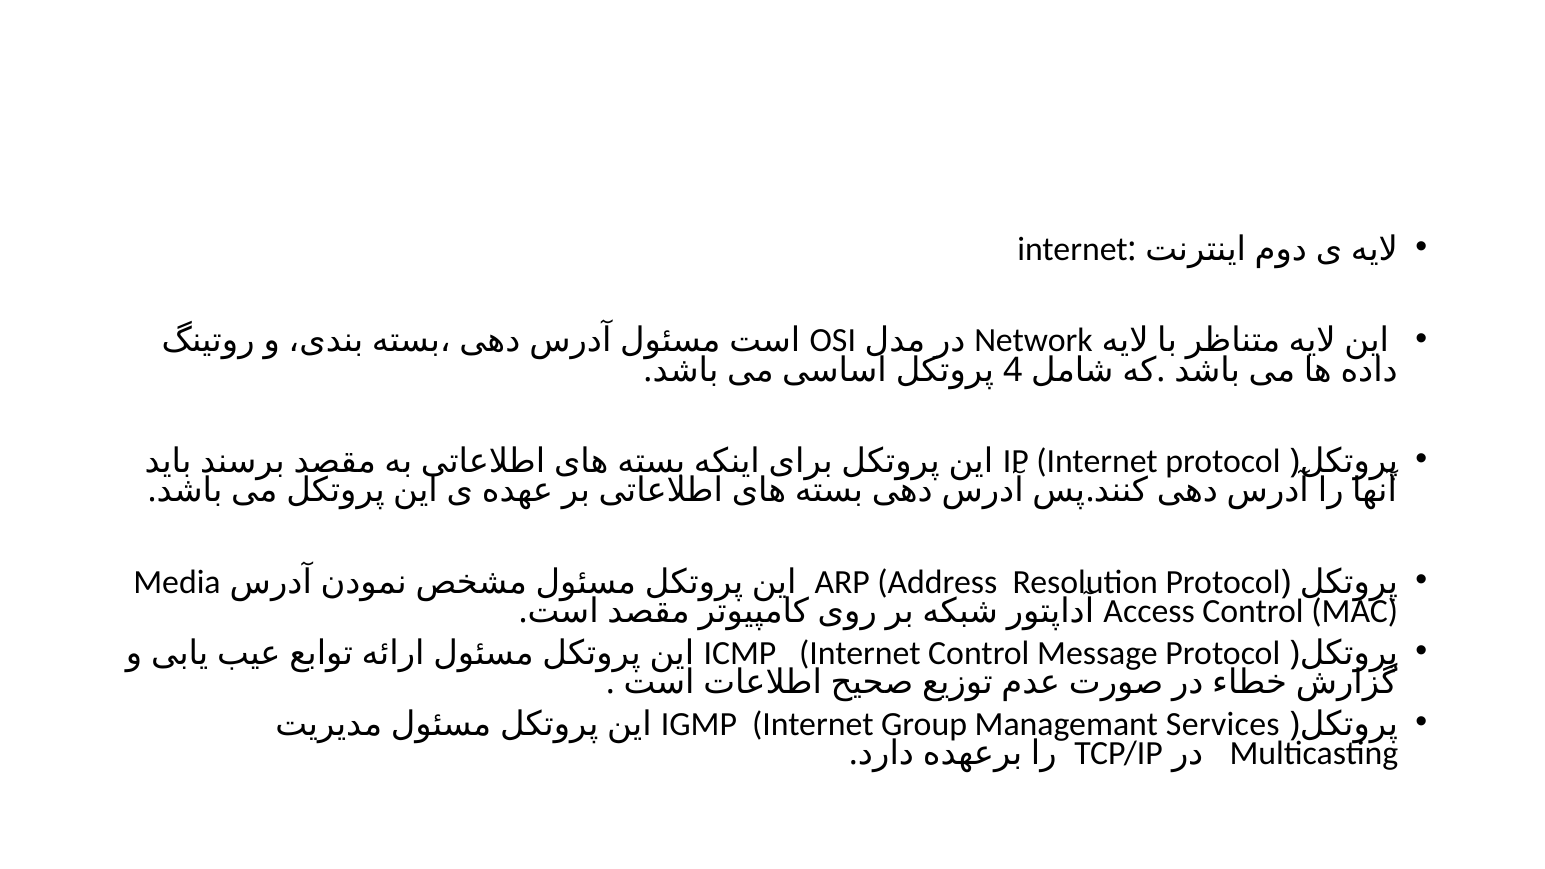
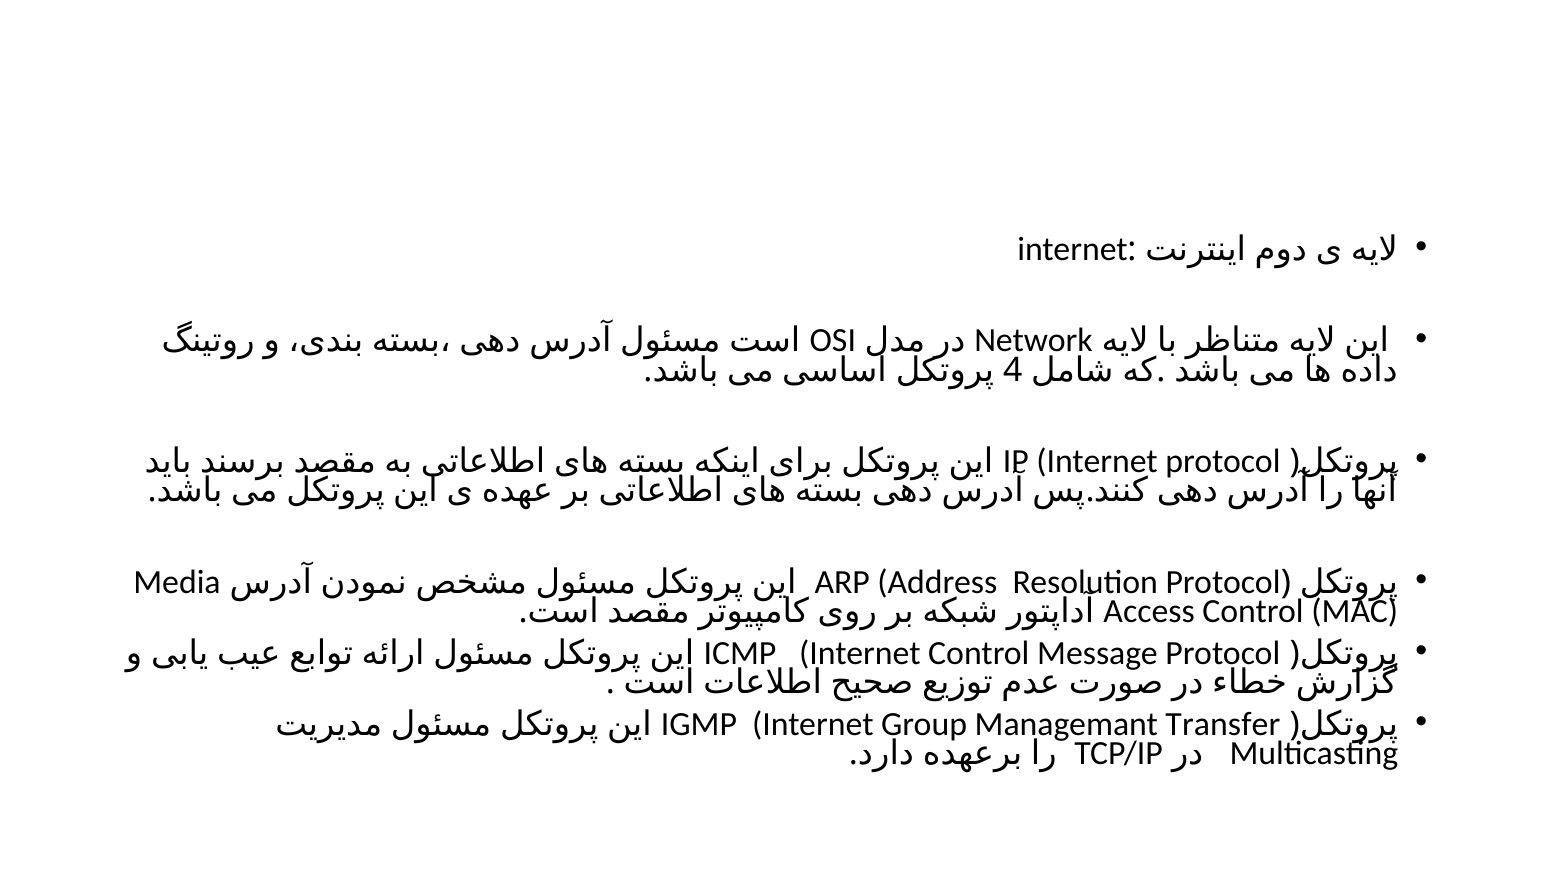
Services: Services -> Transfer
